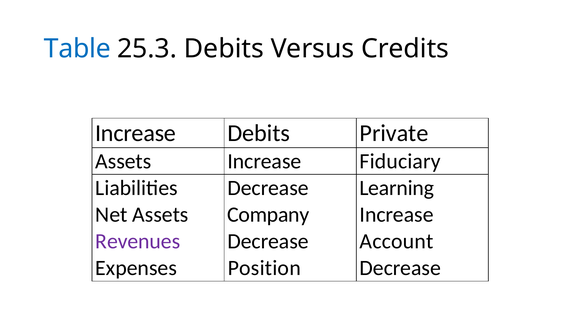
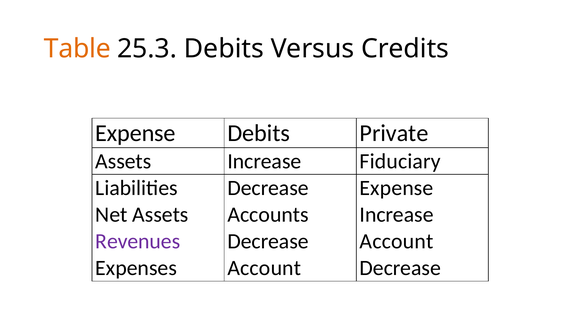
Table colour: blue -> orange
Increase at (136, 133): Increase -> Expense
Decrease Learning: Learning -> Expense
Company: Company -> Accounts
Expenses Position: Position -> Account
